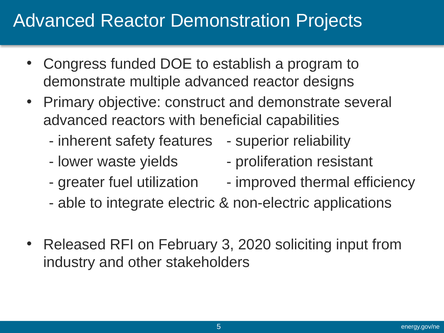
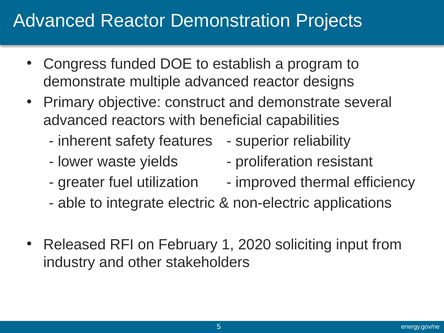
3: 3 -> 1
